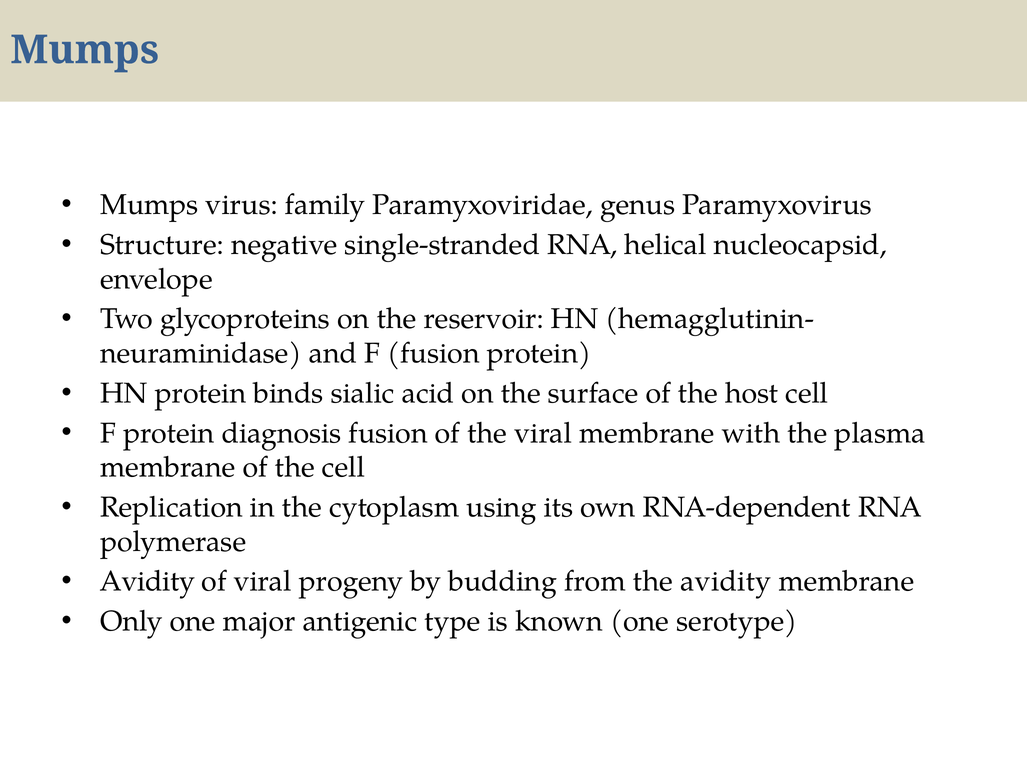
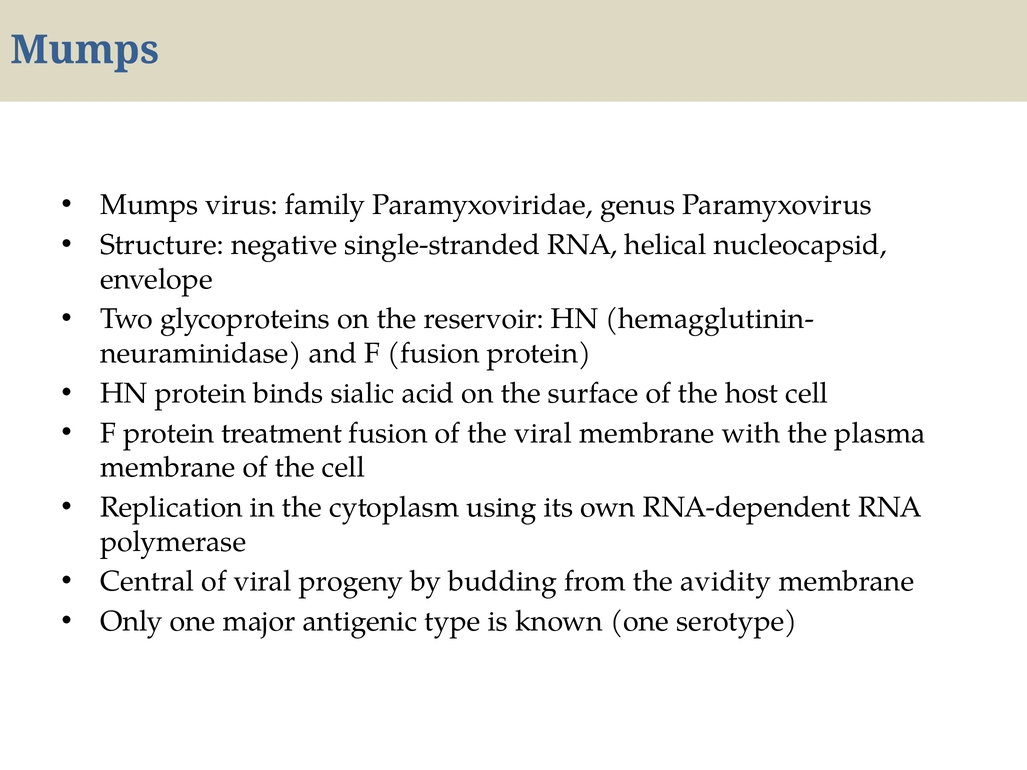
diagnosis: diagnosis -> treatment
Avidity at (147, 582): Avidity -> Central
